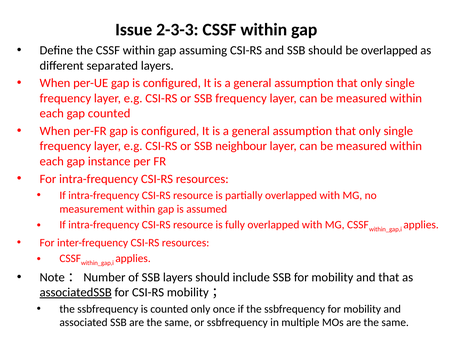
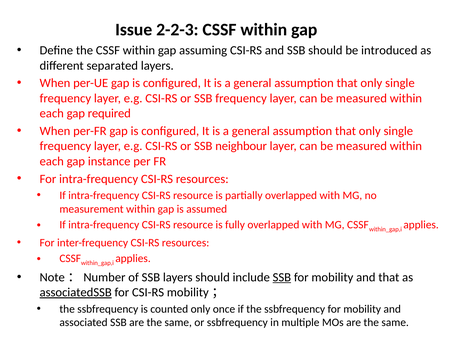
2-3-3: 2-3-3 -> 2-2-3
be overlapped: overlapped -> introduced
gap counted: counted -> required
SSB at (282, 277) underline: none -> present
